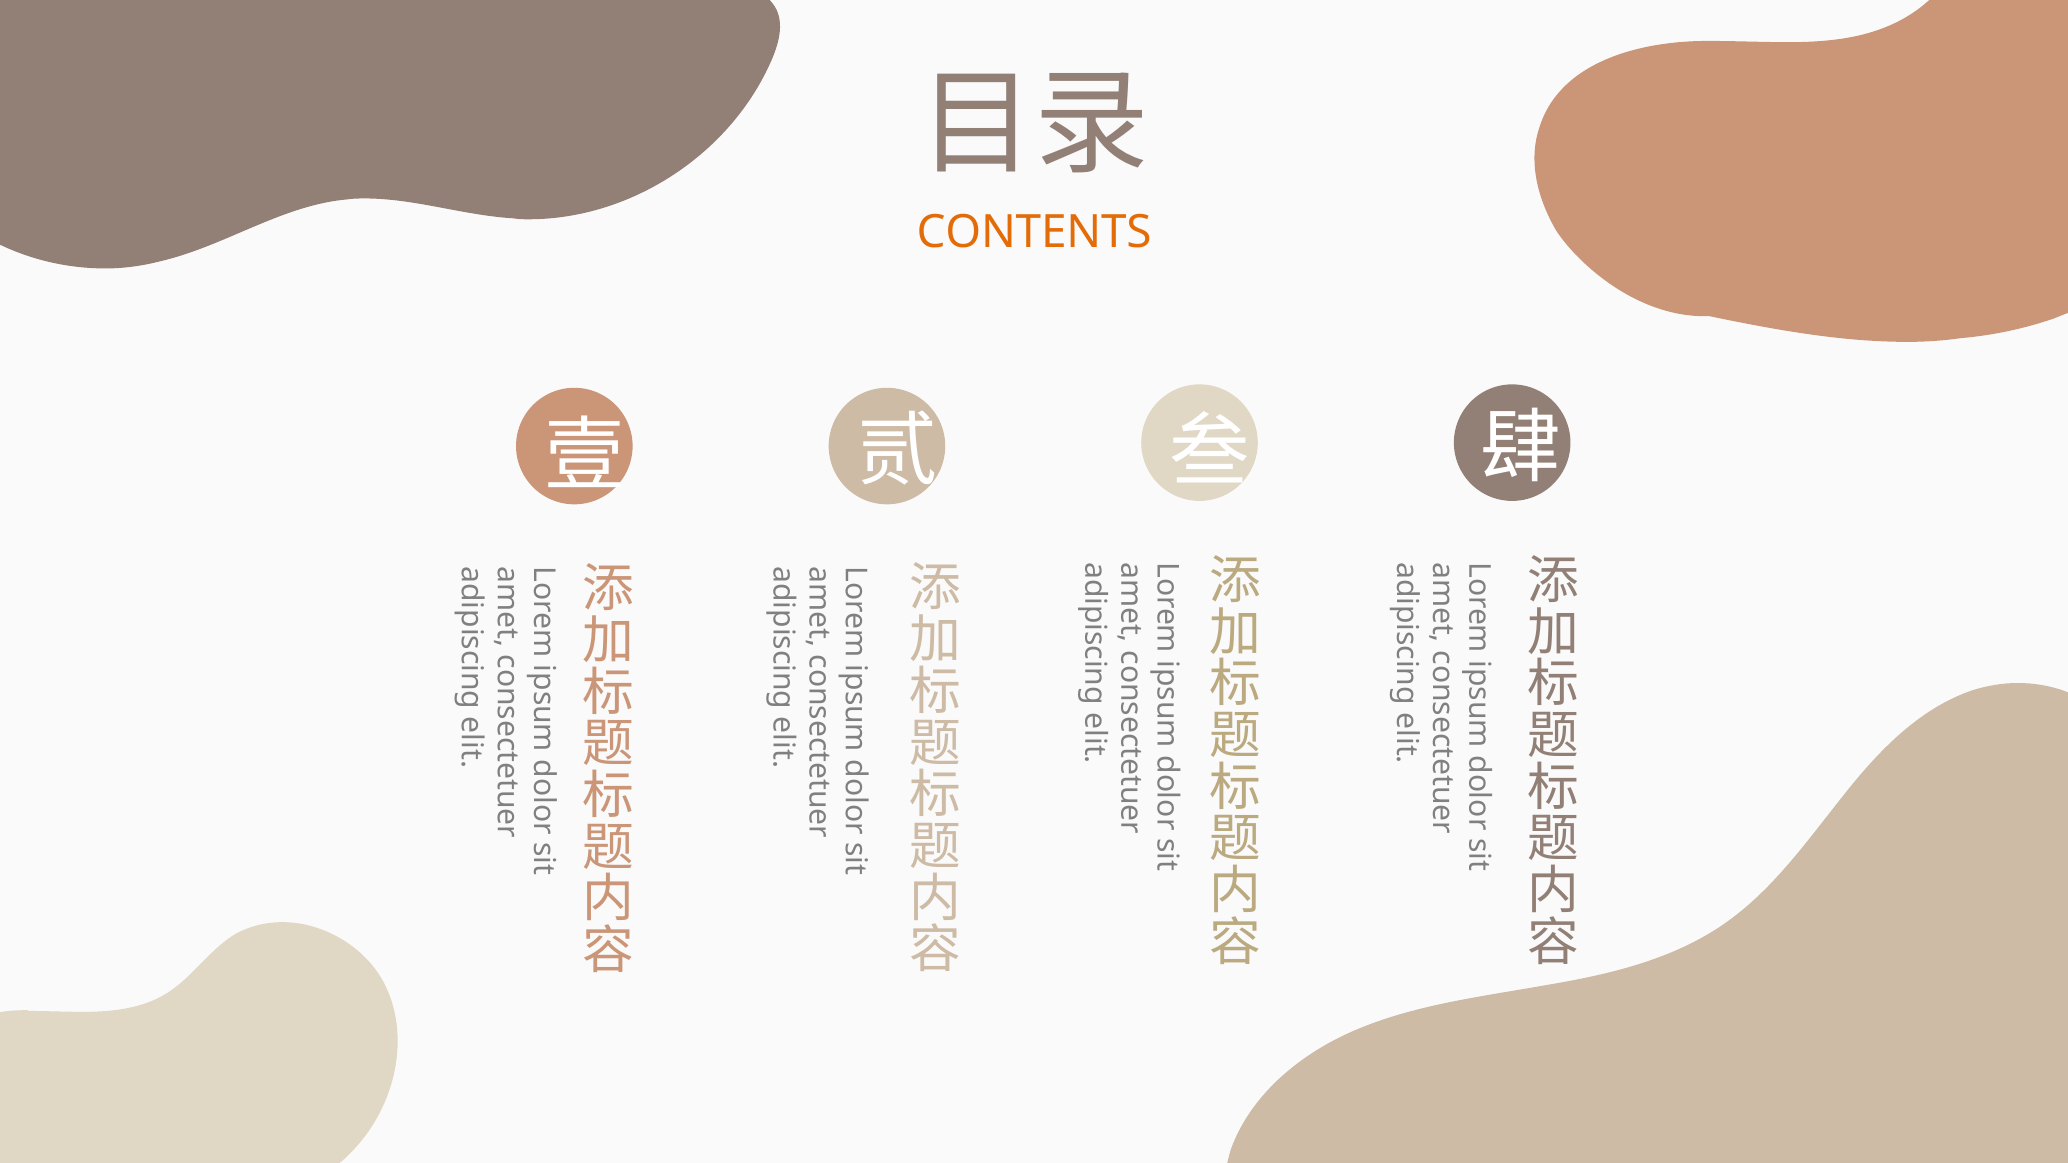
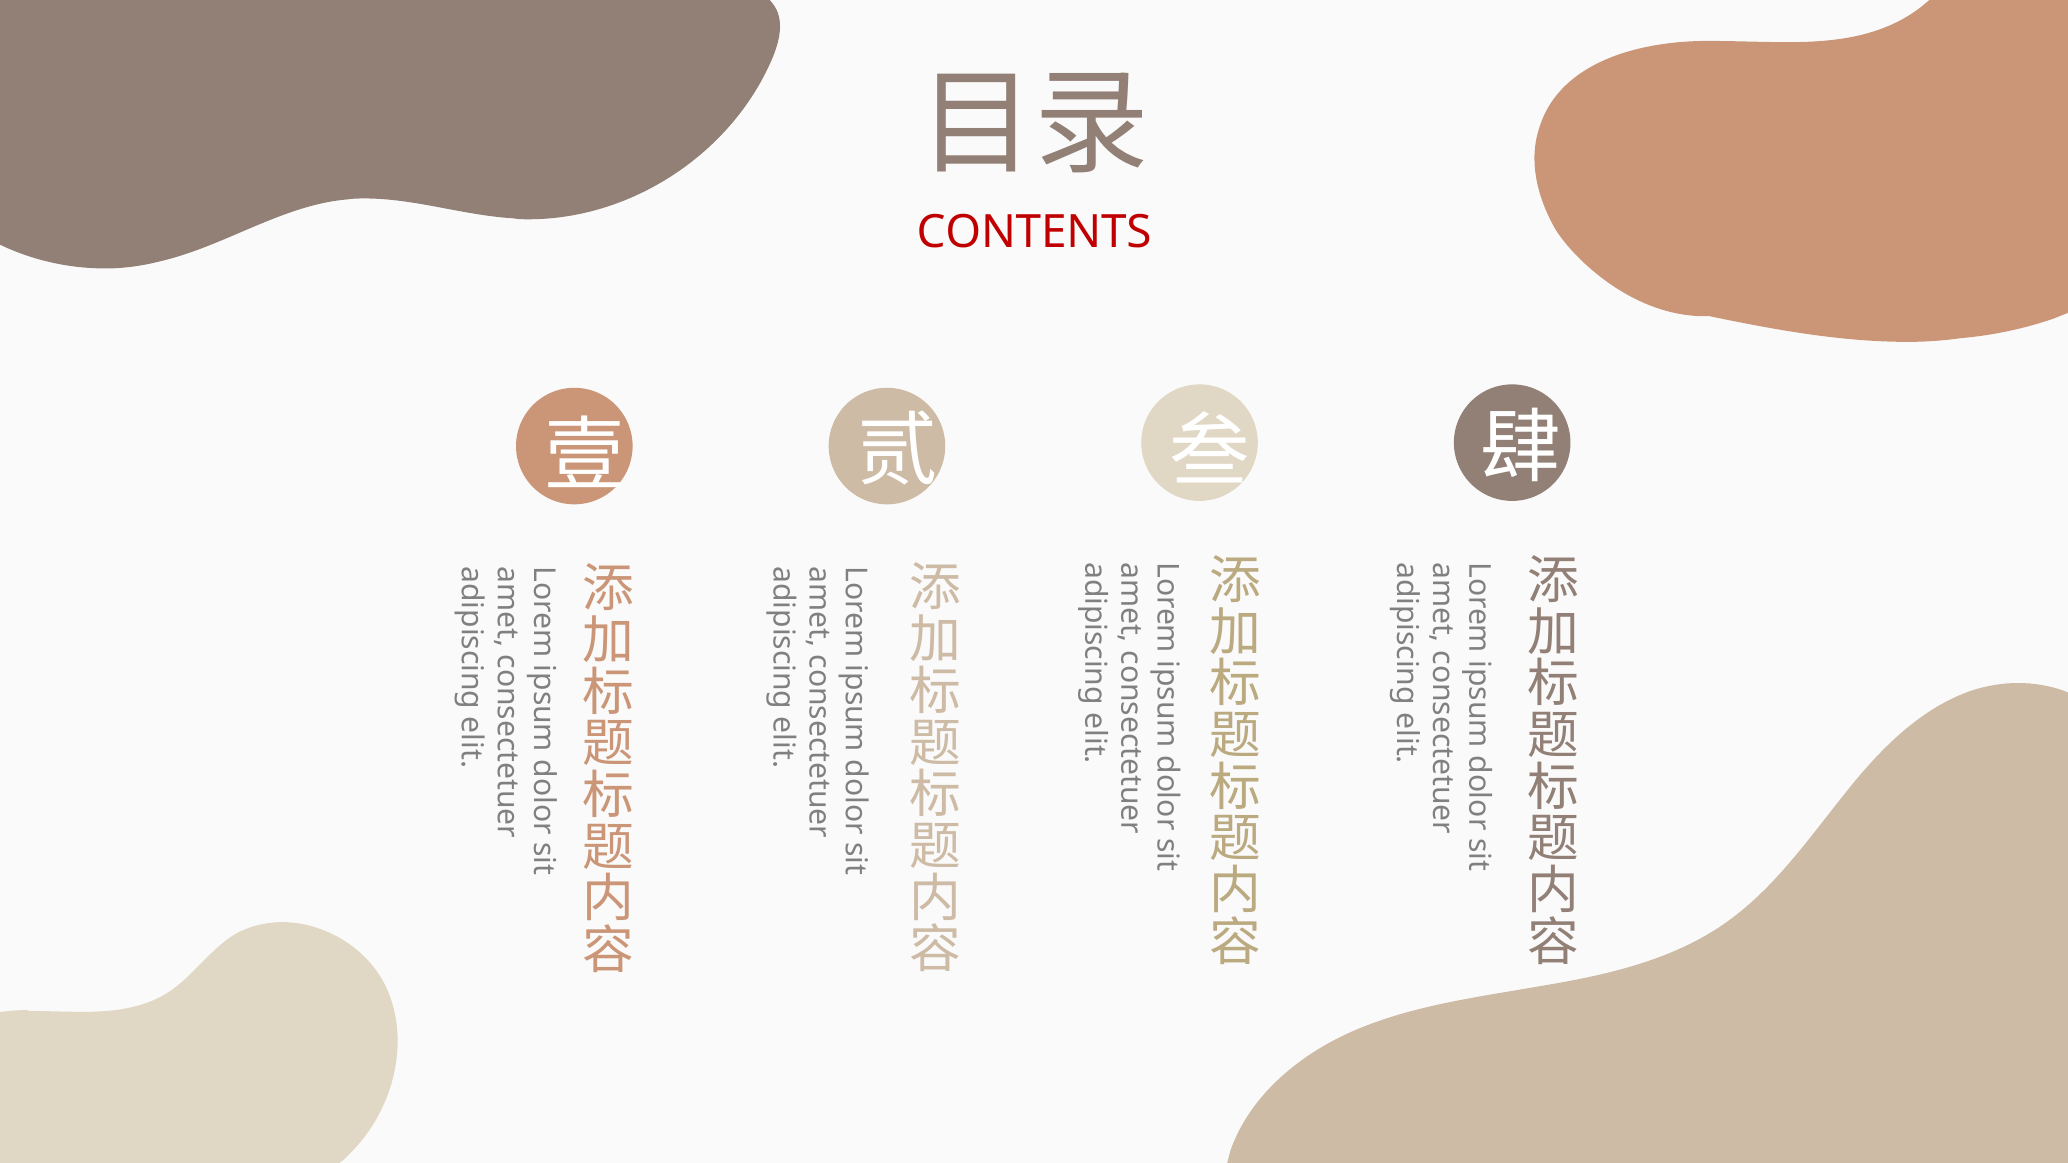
CONTENTS colour: orange -> red
